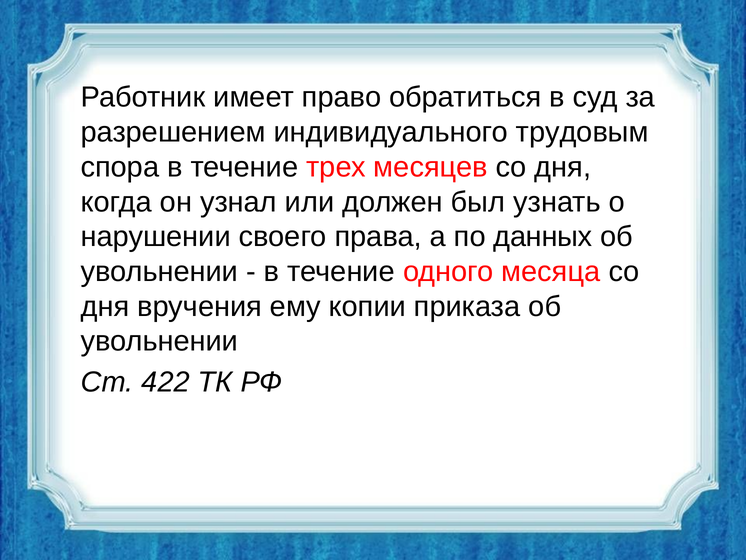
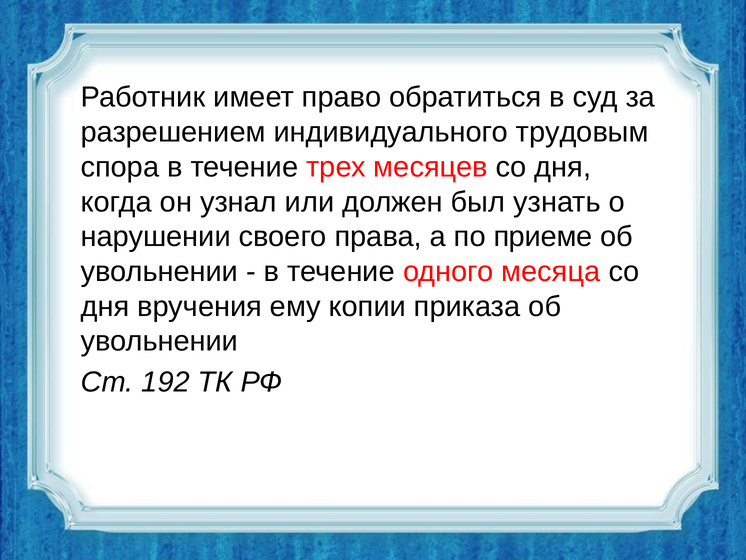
данных: данных -> приеме
422: 422 -> 192
